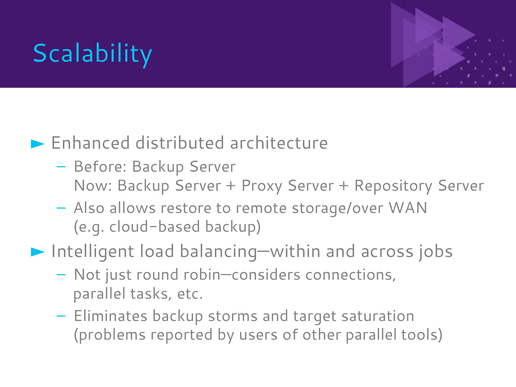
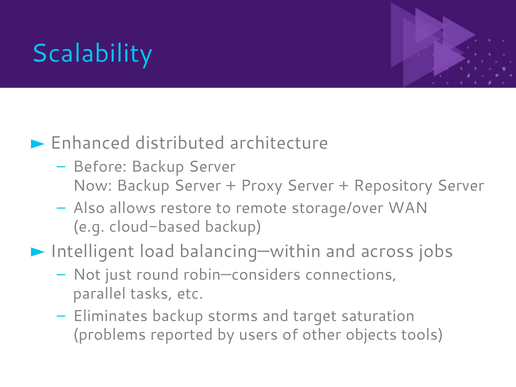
other parallel: parallel -> objects
